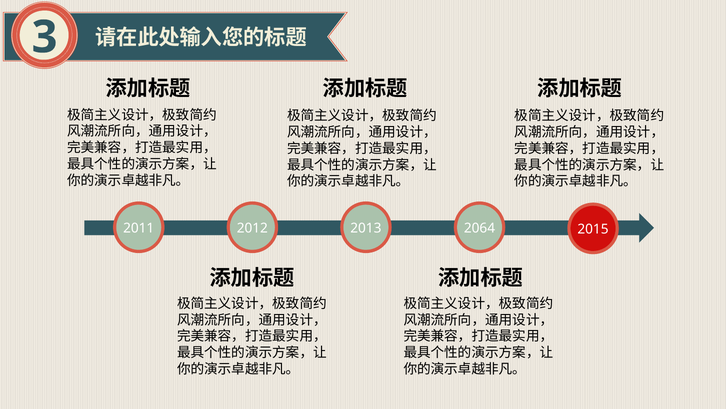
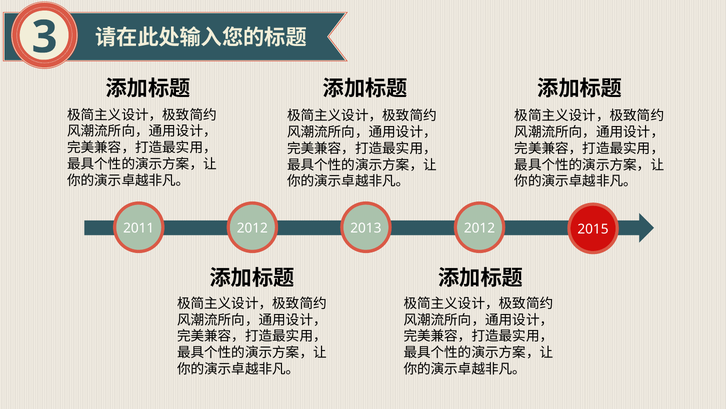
2013 2064: 2064 -> 2012
